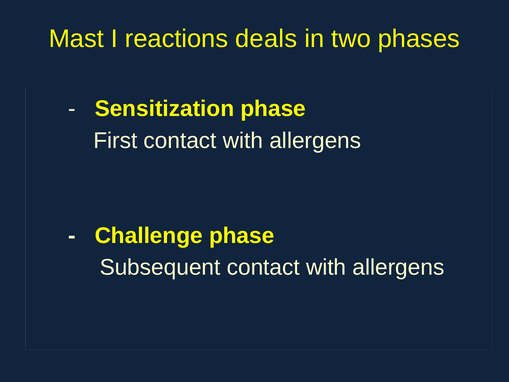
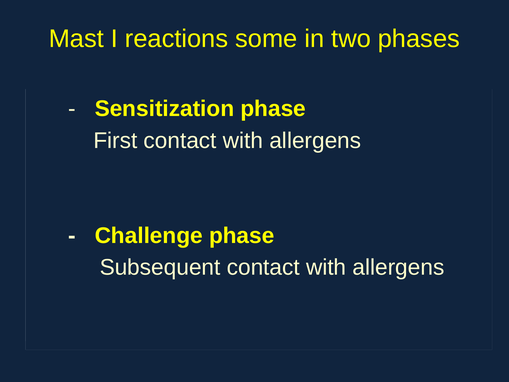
deals: deals -> some
